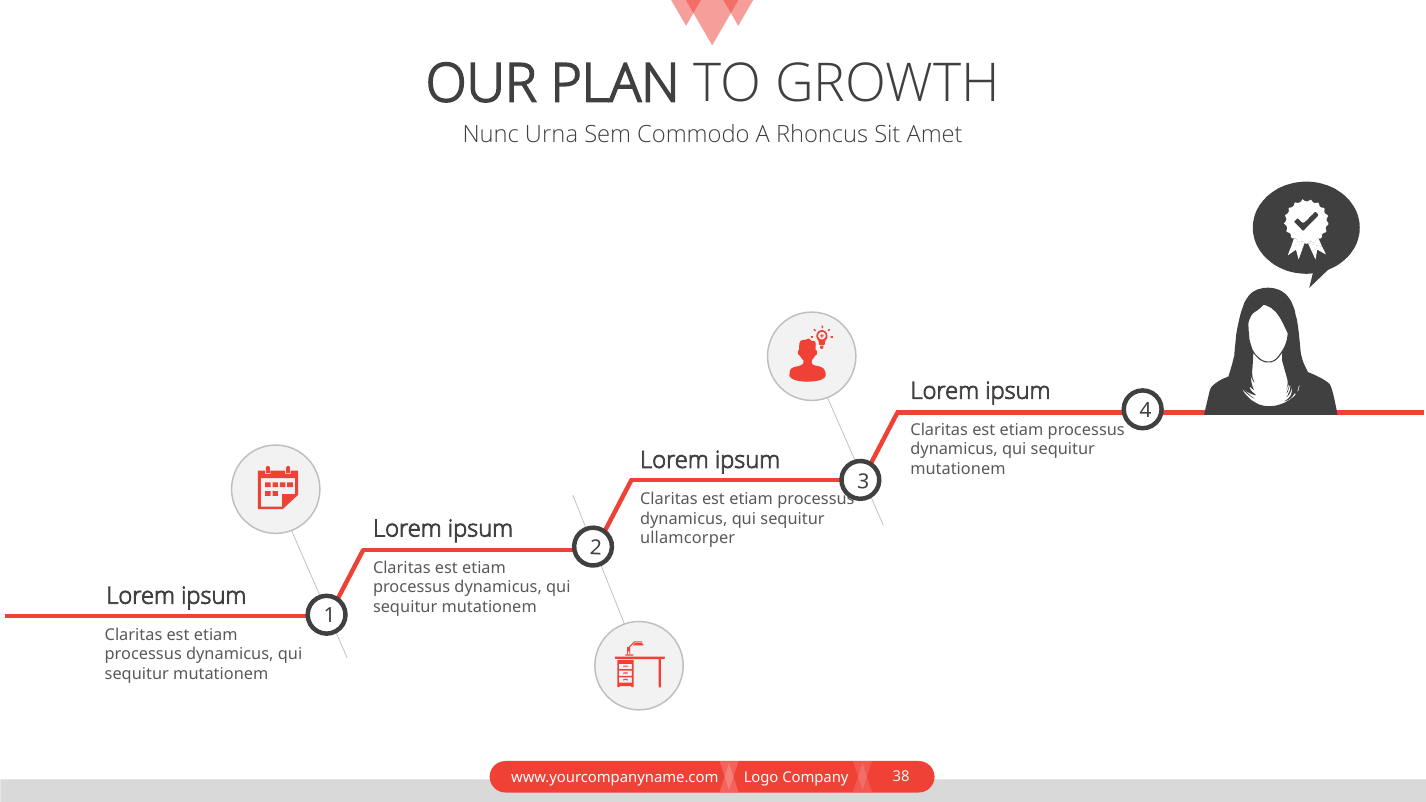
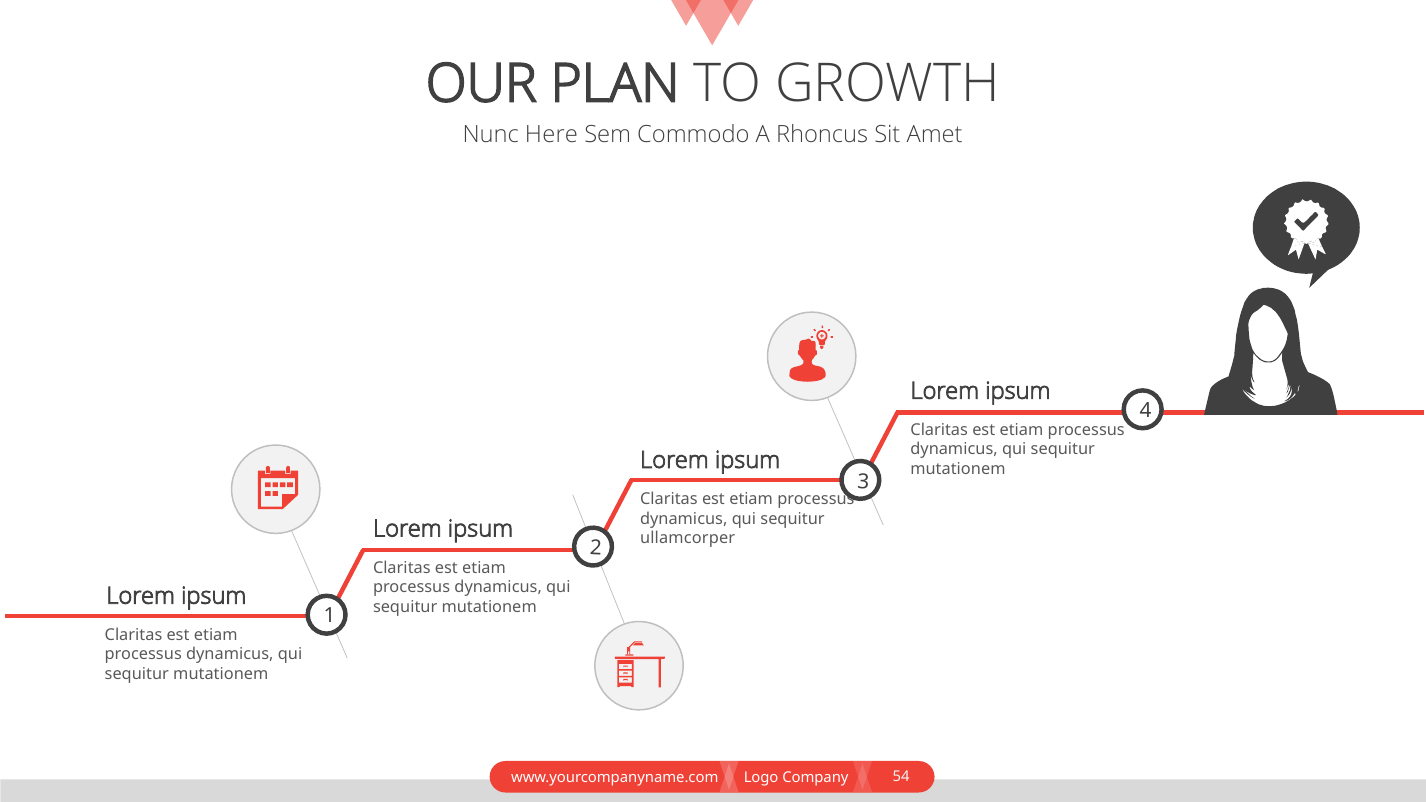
Urna: Urna -> Here
38: 38 -> 54
